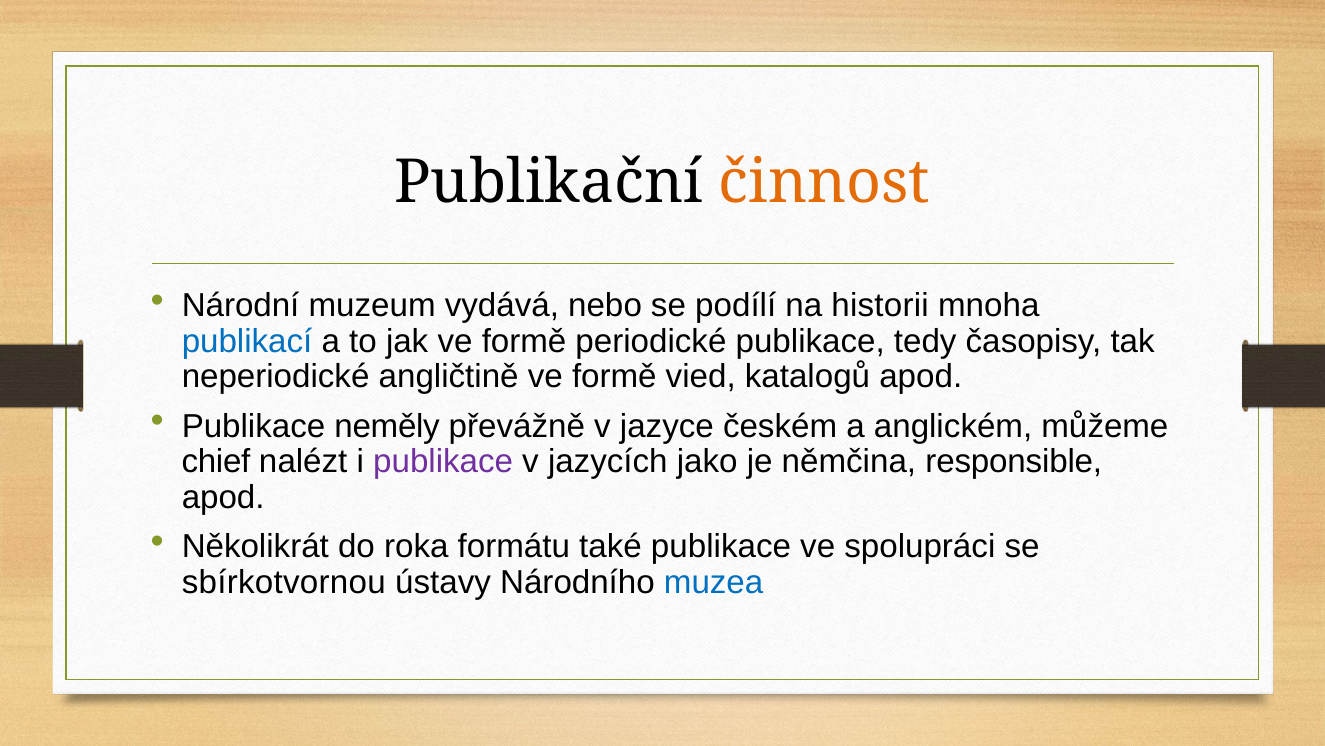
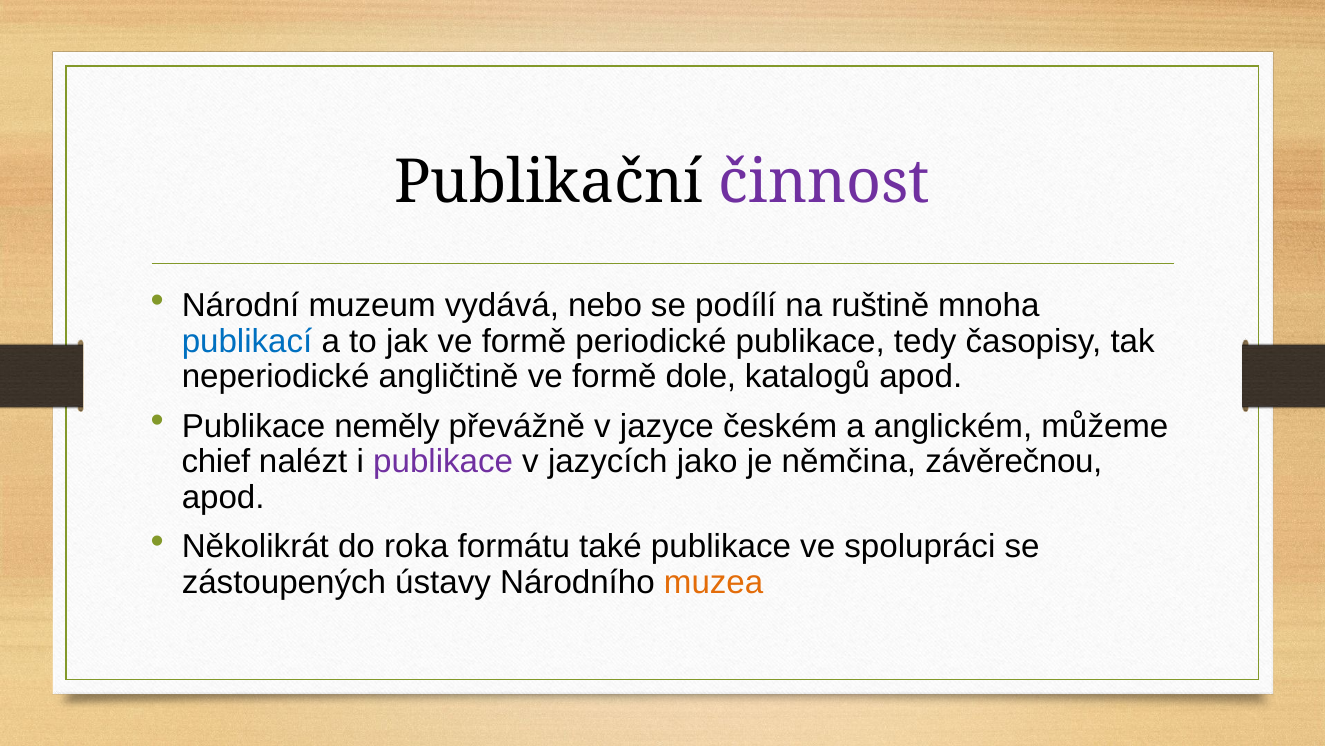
činnost colour: orange -> purple
historii: historii -> ruštině
vied: vied -> dole
responsible: responsible -> závěrečnou
sbírkotvornou: sbírkotvornou -> zástoupených
muzea colour: blue -> orange
